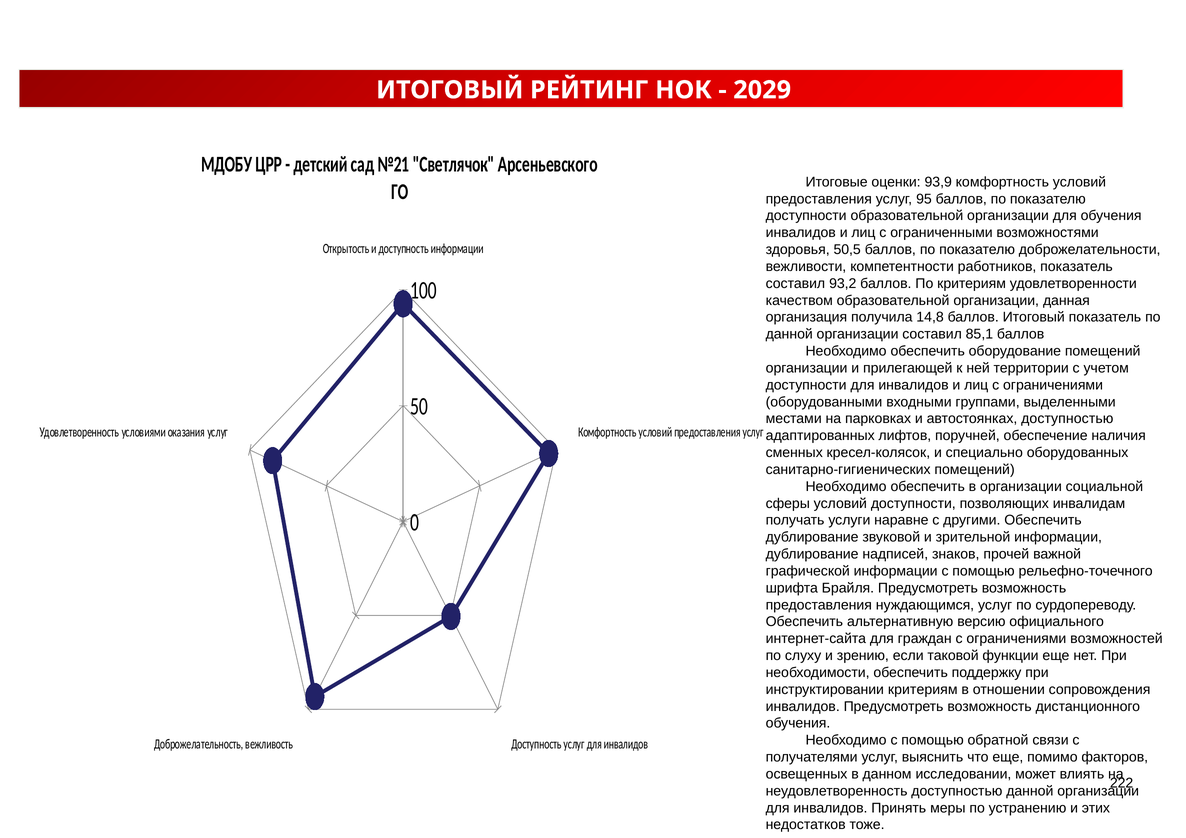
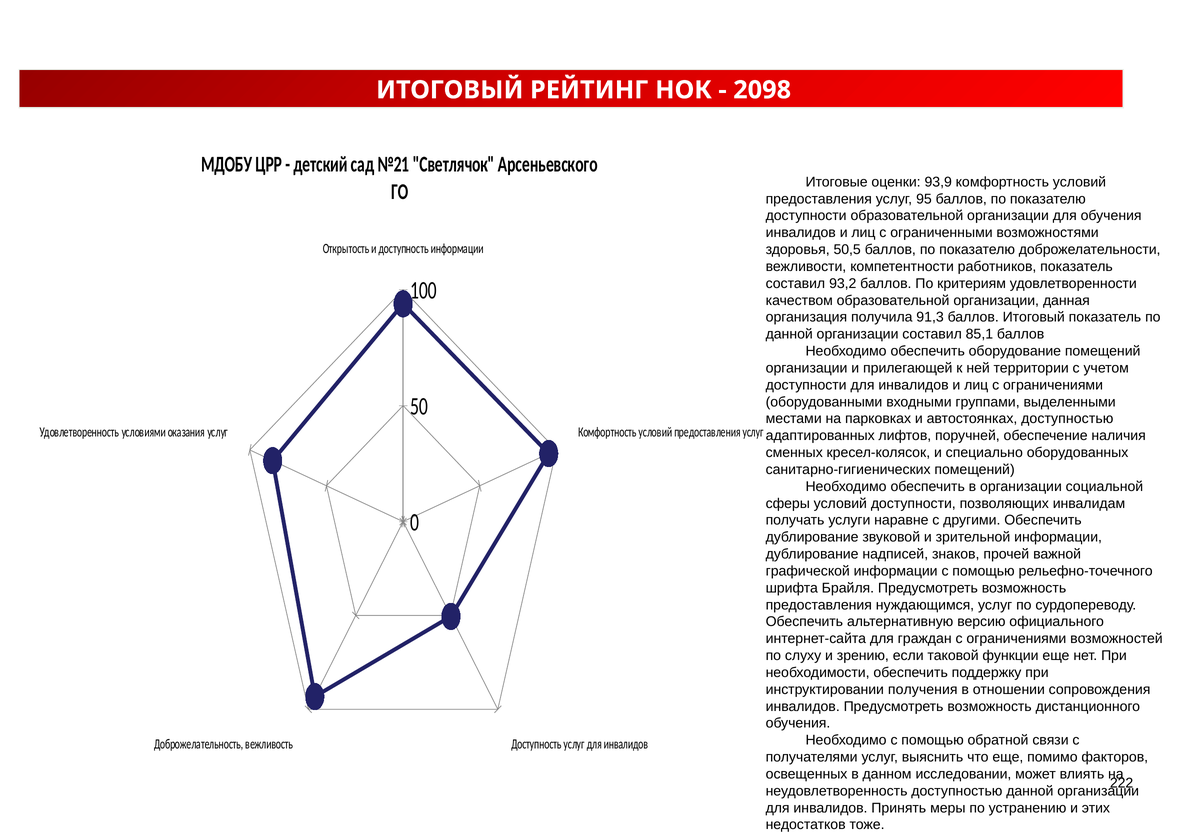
2029: 2029 -> 2098
14,8: 14,8 -> 91,3
инструктировании критериям: критериям -> получения
